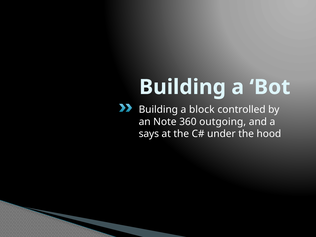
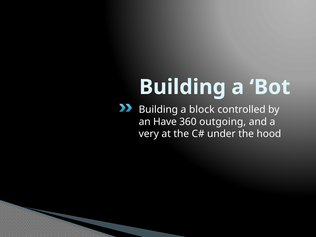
Note: Note -> Have
says: says -> very
